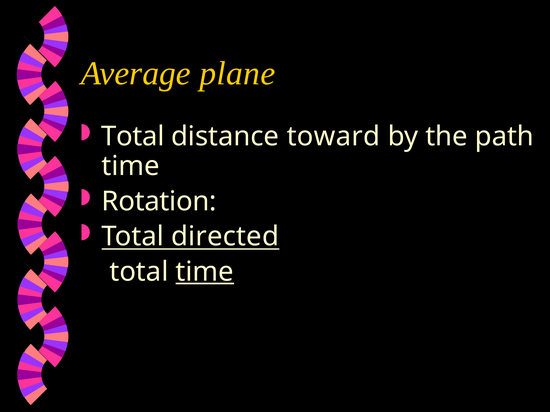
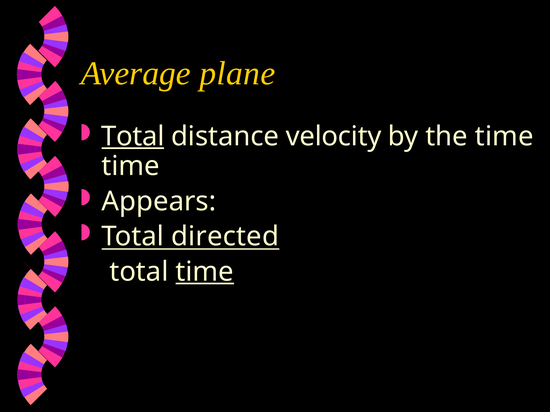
Total at (133, 137) underline: none -> present
toward: toward -> velocity
the path: path -> time
Rotation: Rotation -> Appears
